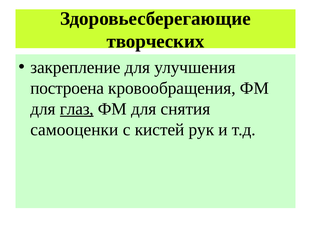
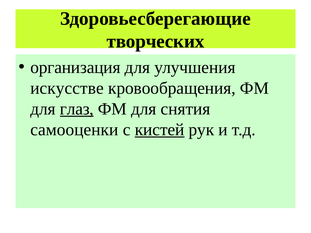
закрепление: закрепление -> организация
построена: построена -> искусстве
кистей underline: none -> present
